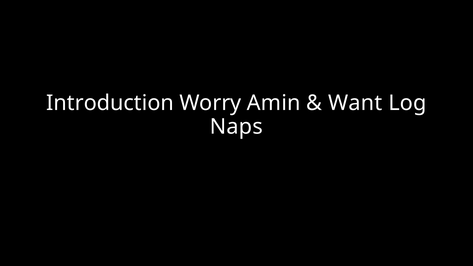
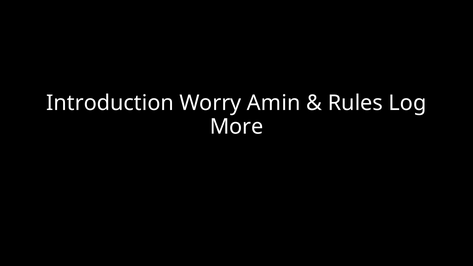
Want: Want -> Rules
Naps: Naps -> More
